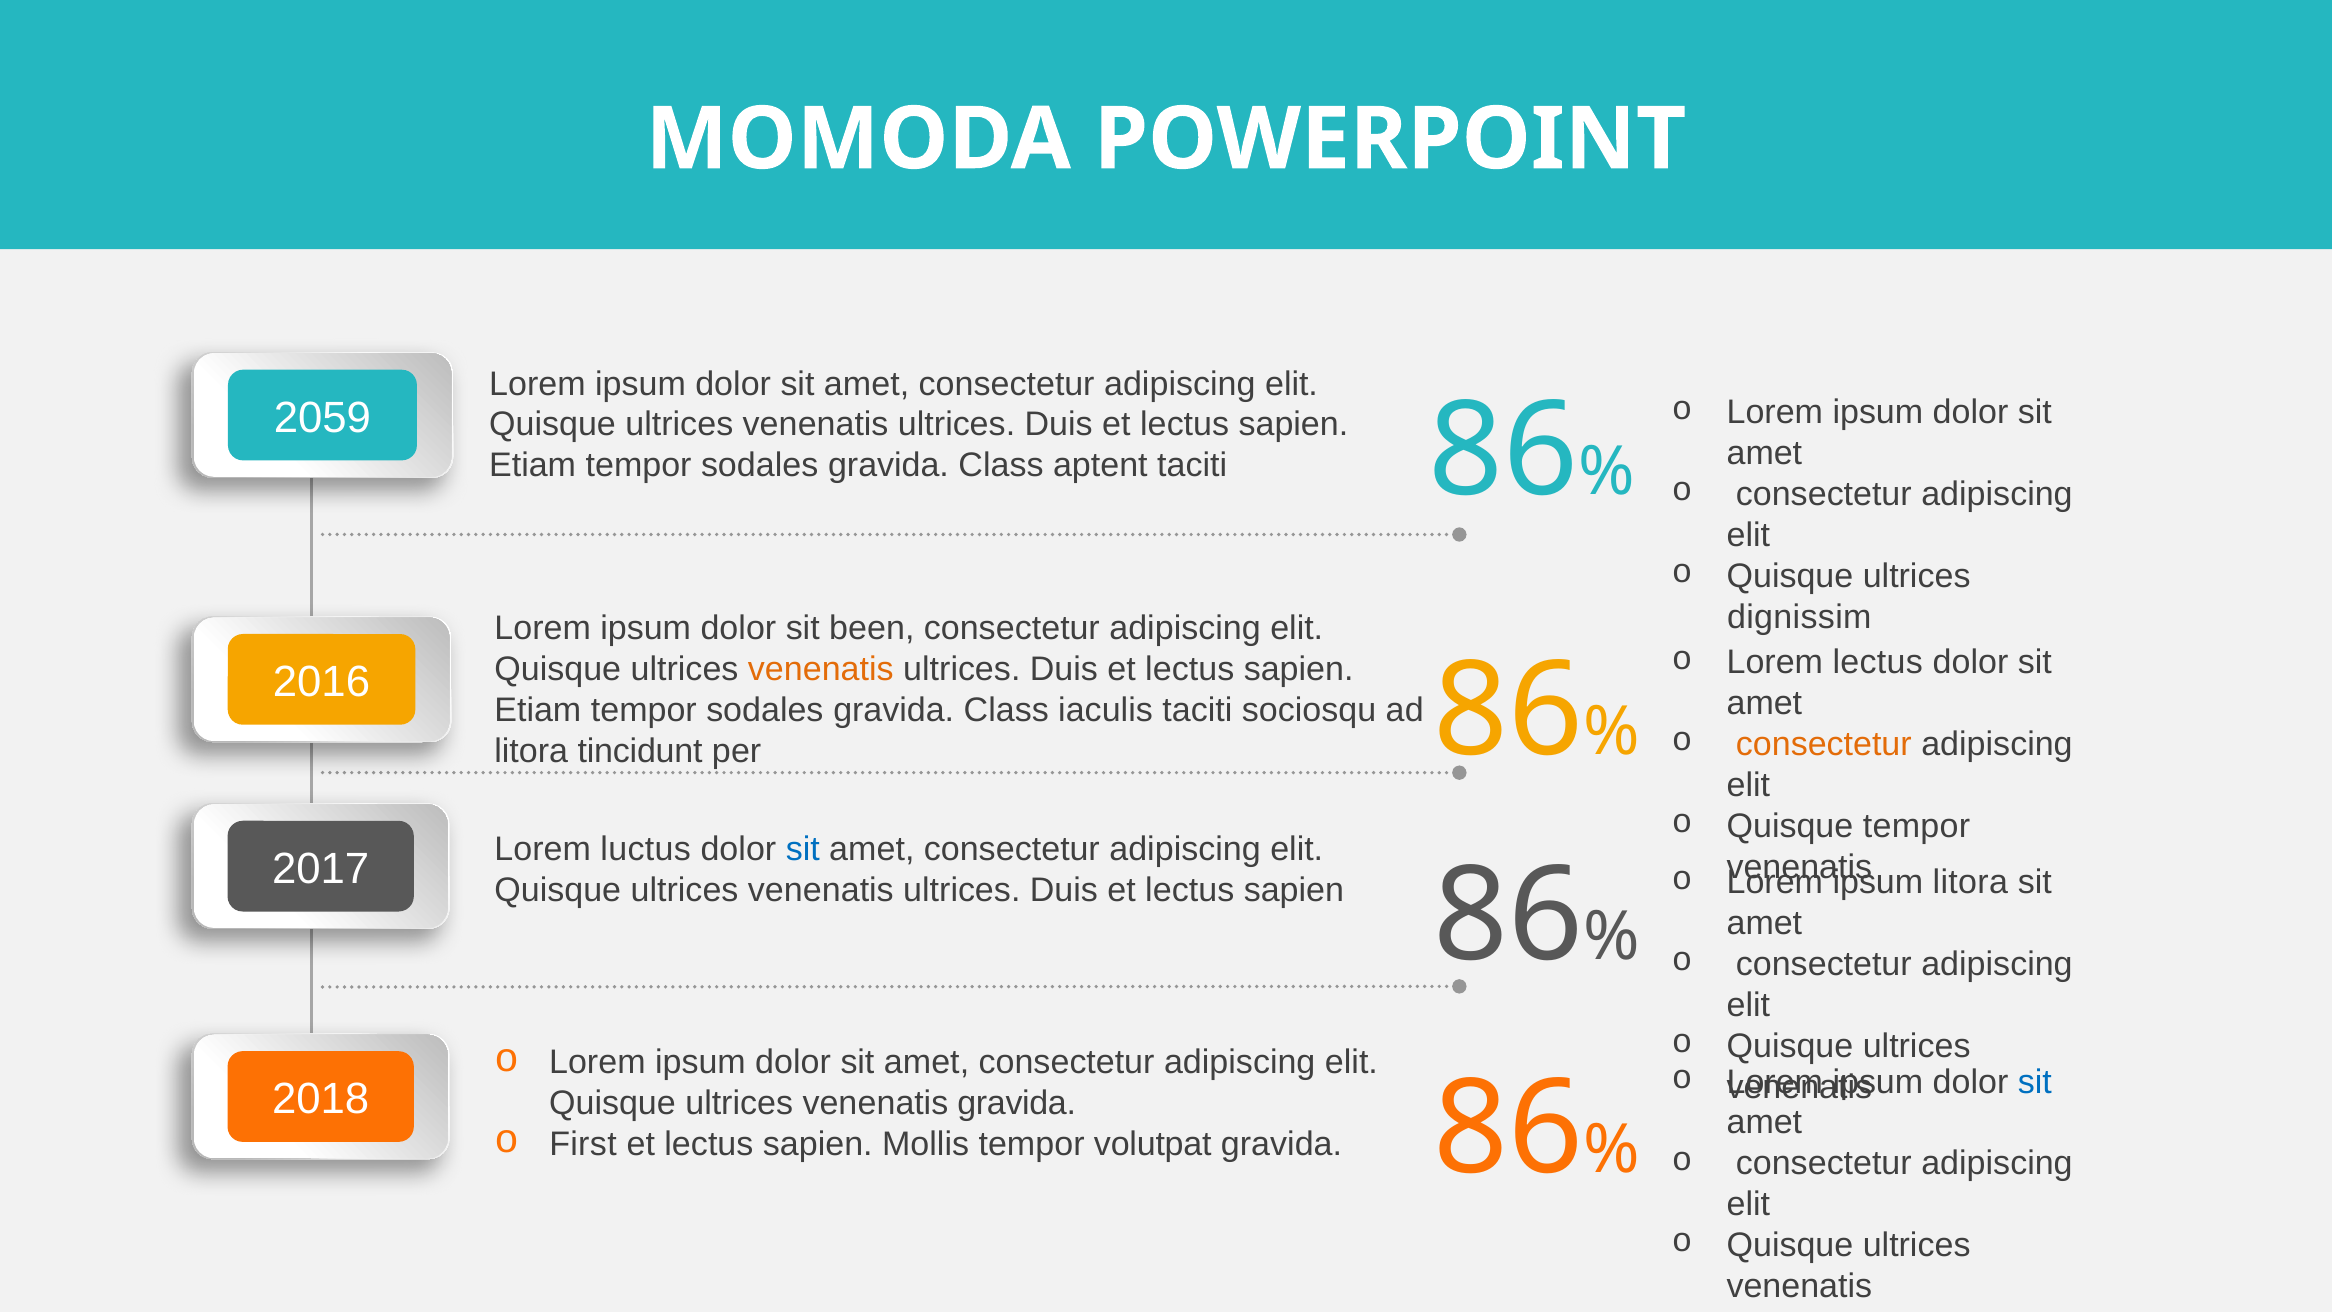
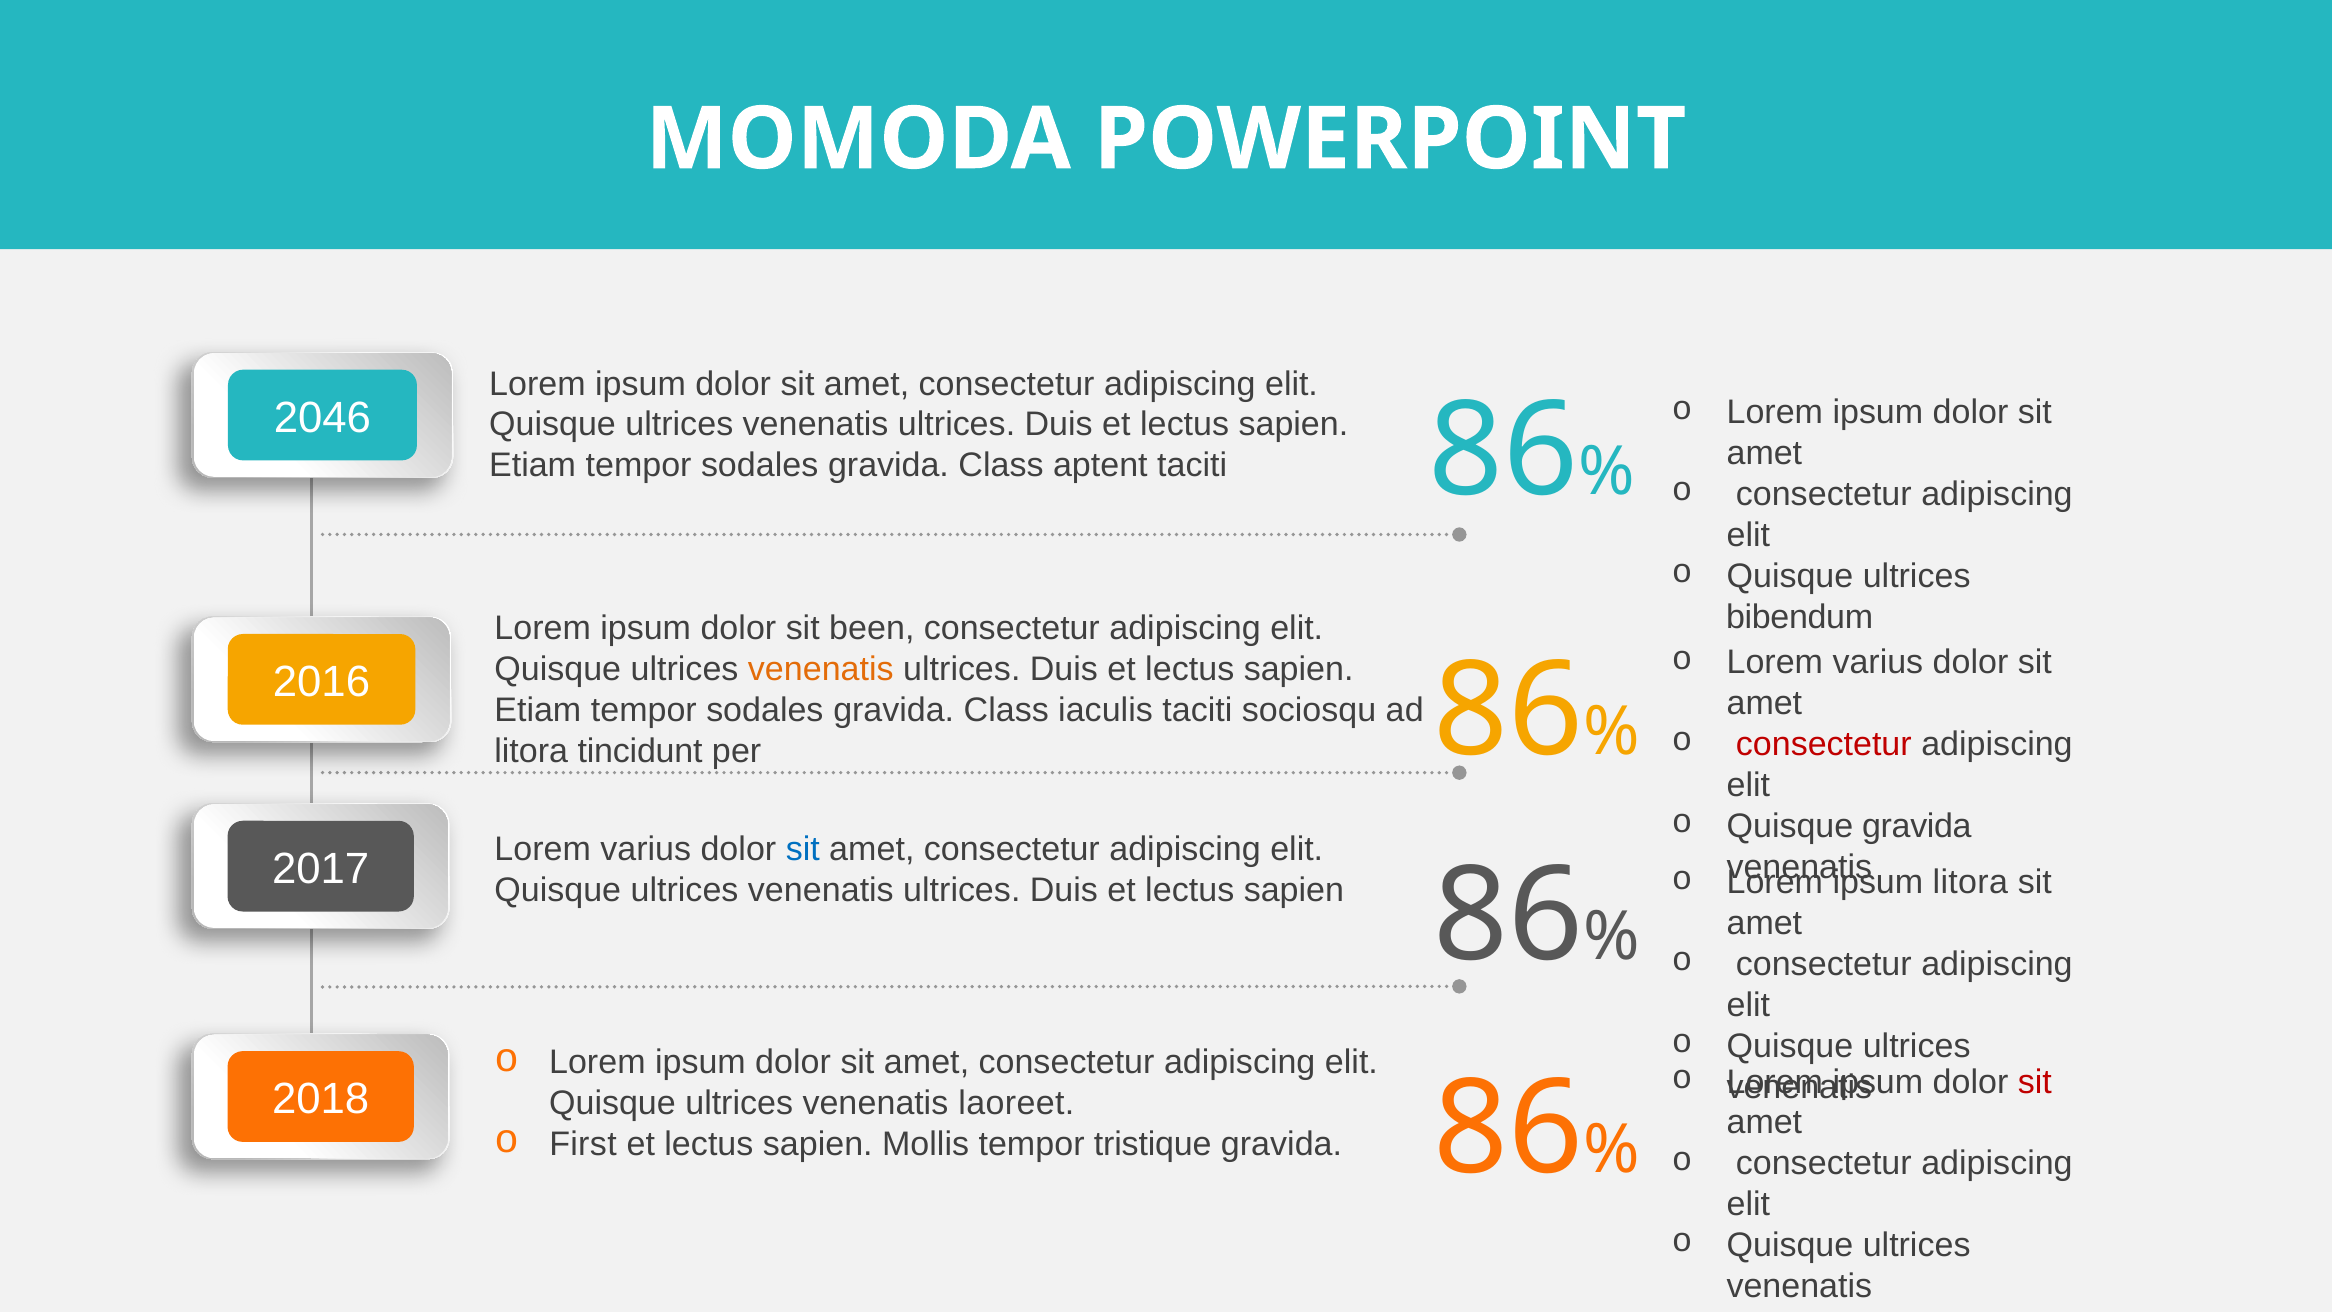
2059: 2059 -> 2046
dignissim: dignissim -> bibendum
lectus at (1878, 662): lectus -> varius
consectetur at (1824, 744) colour: orange -> red
Quisque tempor: tempor -> gravida
luctus at (646, 849): luctus -> varius
sit at (2035, 1082) colour: blue -> red
venenatis gravida: gravida -> laoreet
volutpat: volutpat -> tristique
